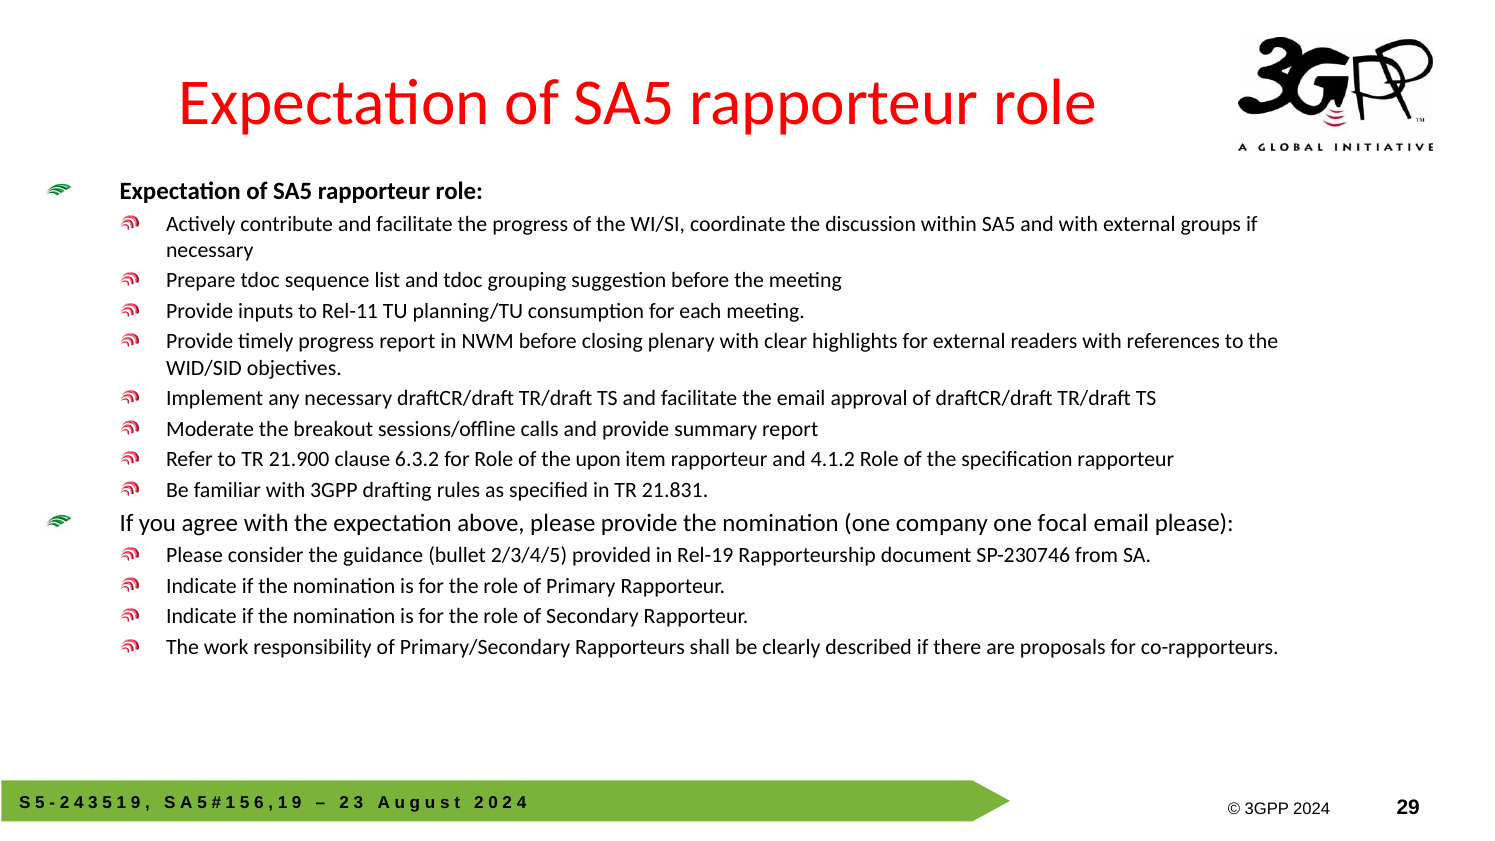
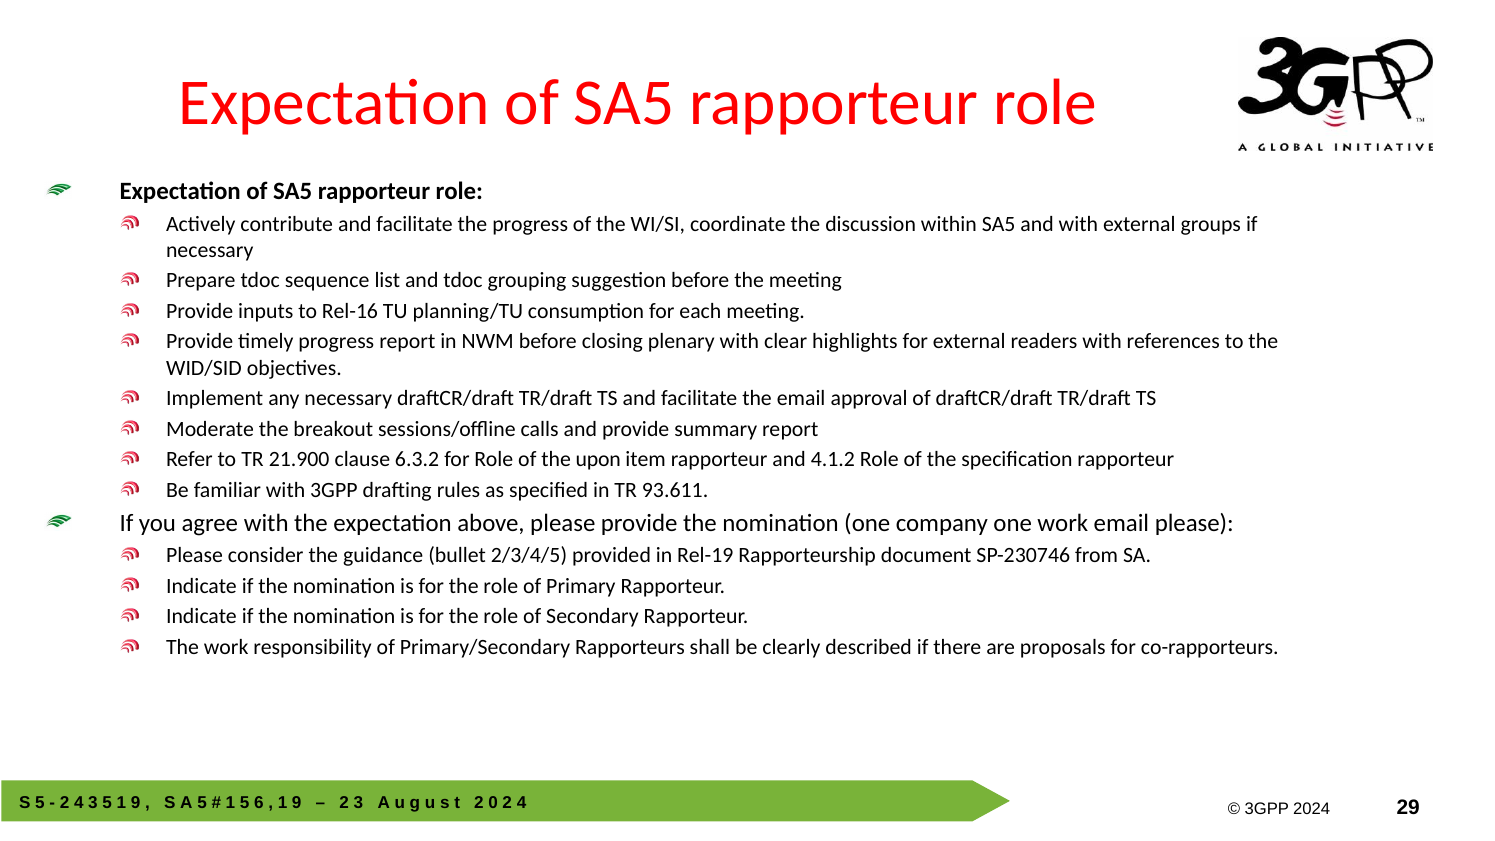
Rel-11: Rel-11 -> Rel-16
21.831: 21.831 -> 93.611
one focal: focal -> work
